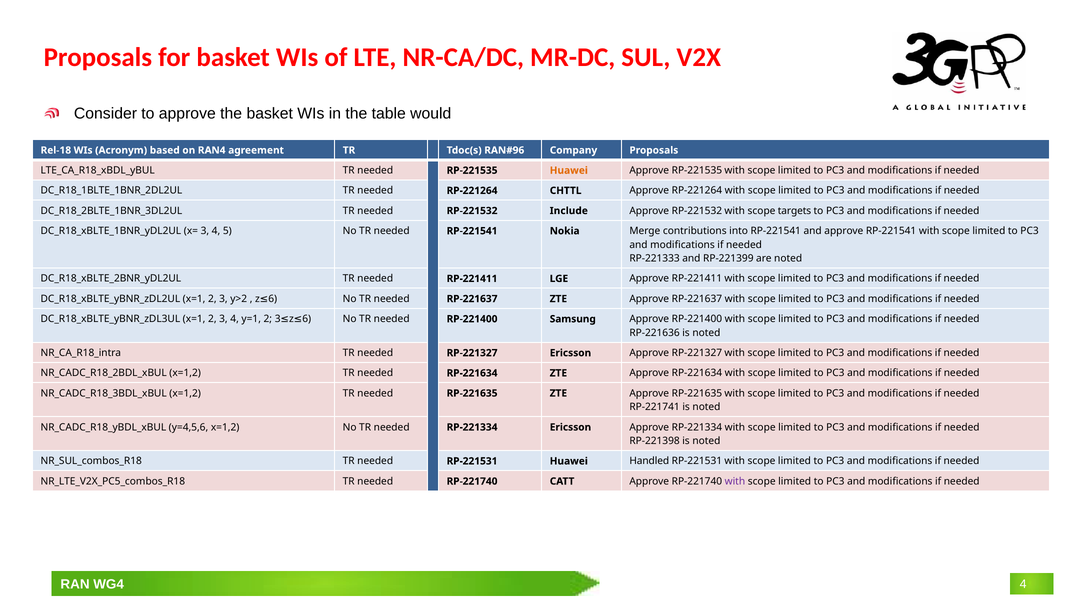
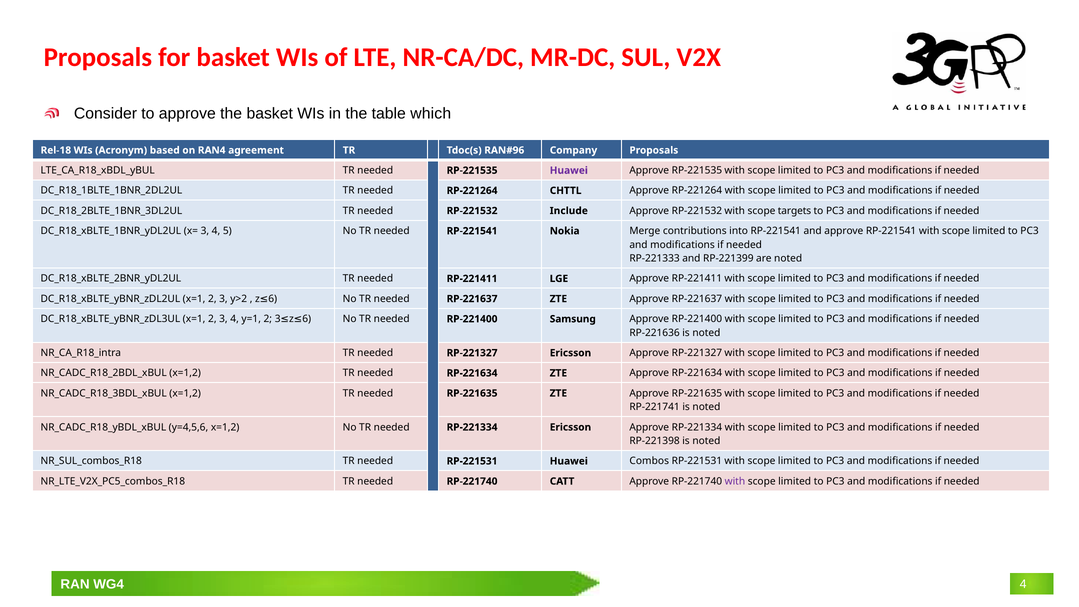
would: would -> which
Huawei at (569, 170) colour: orange -> purple
Handled: Handled -> Combos
